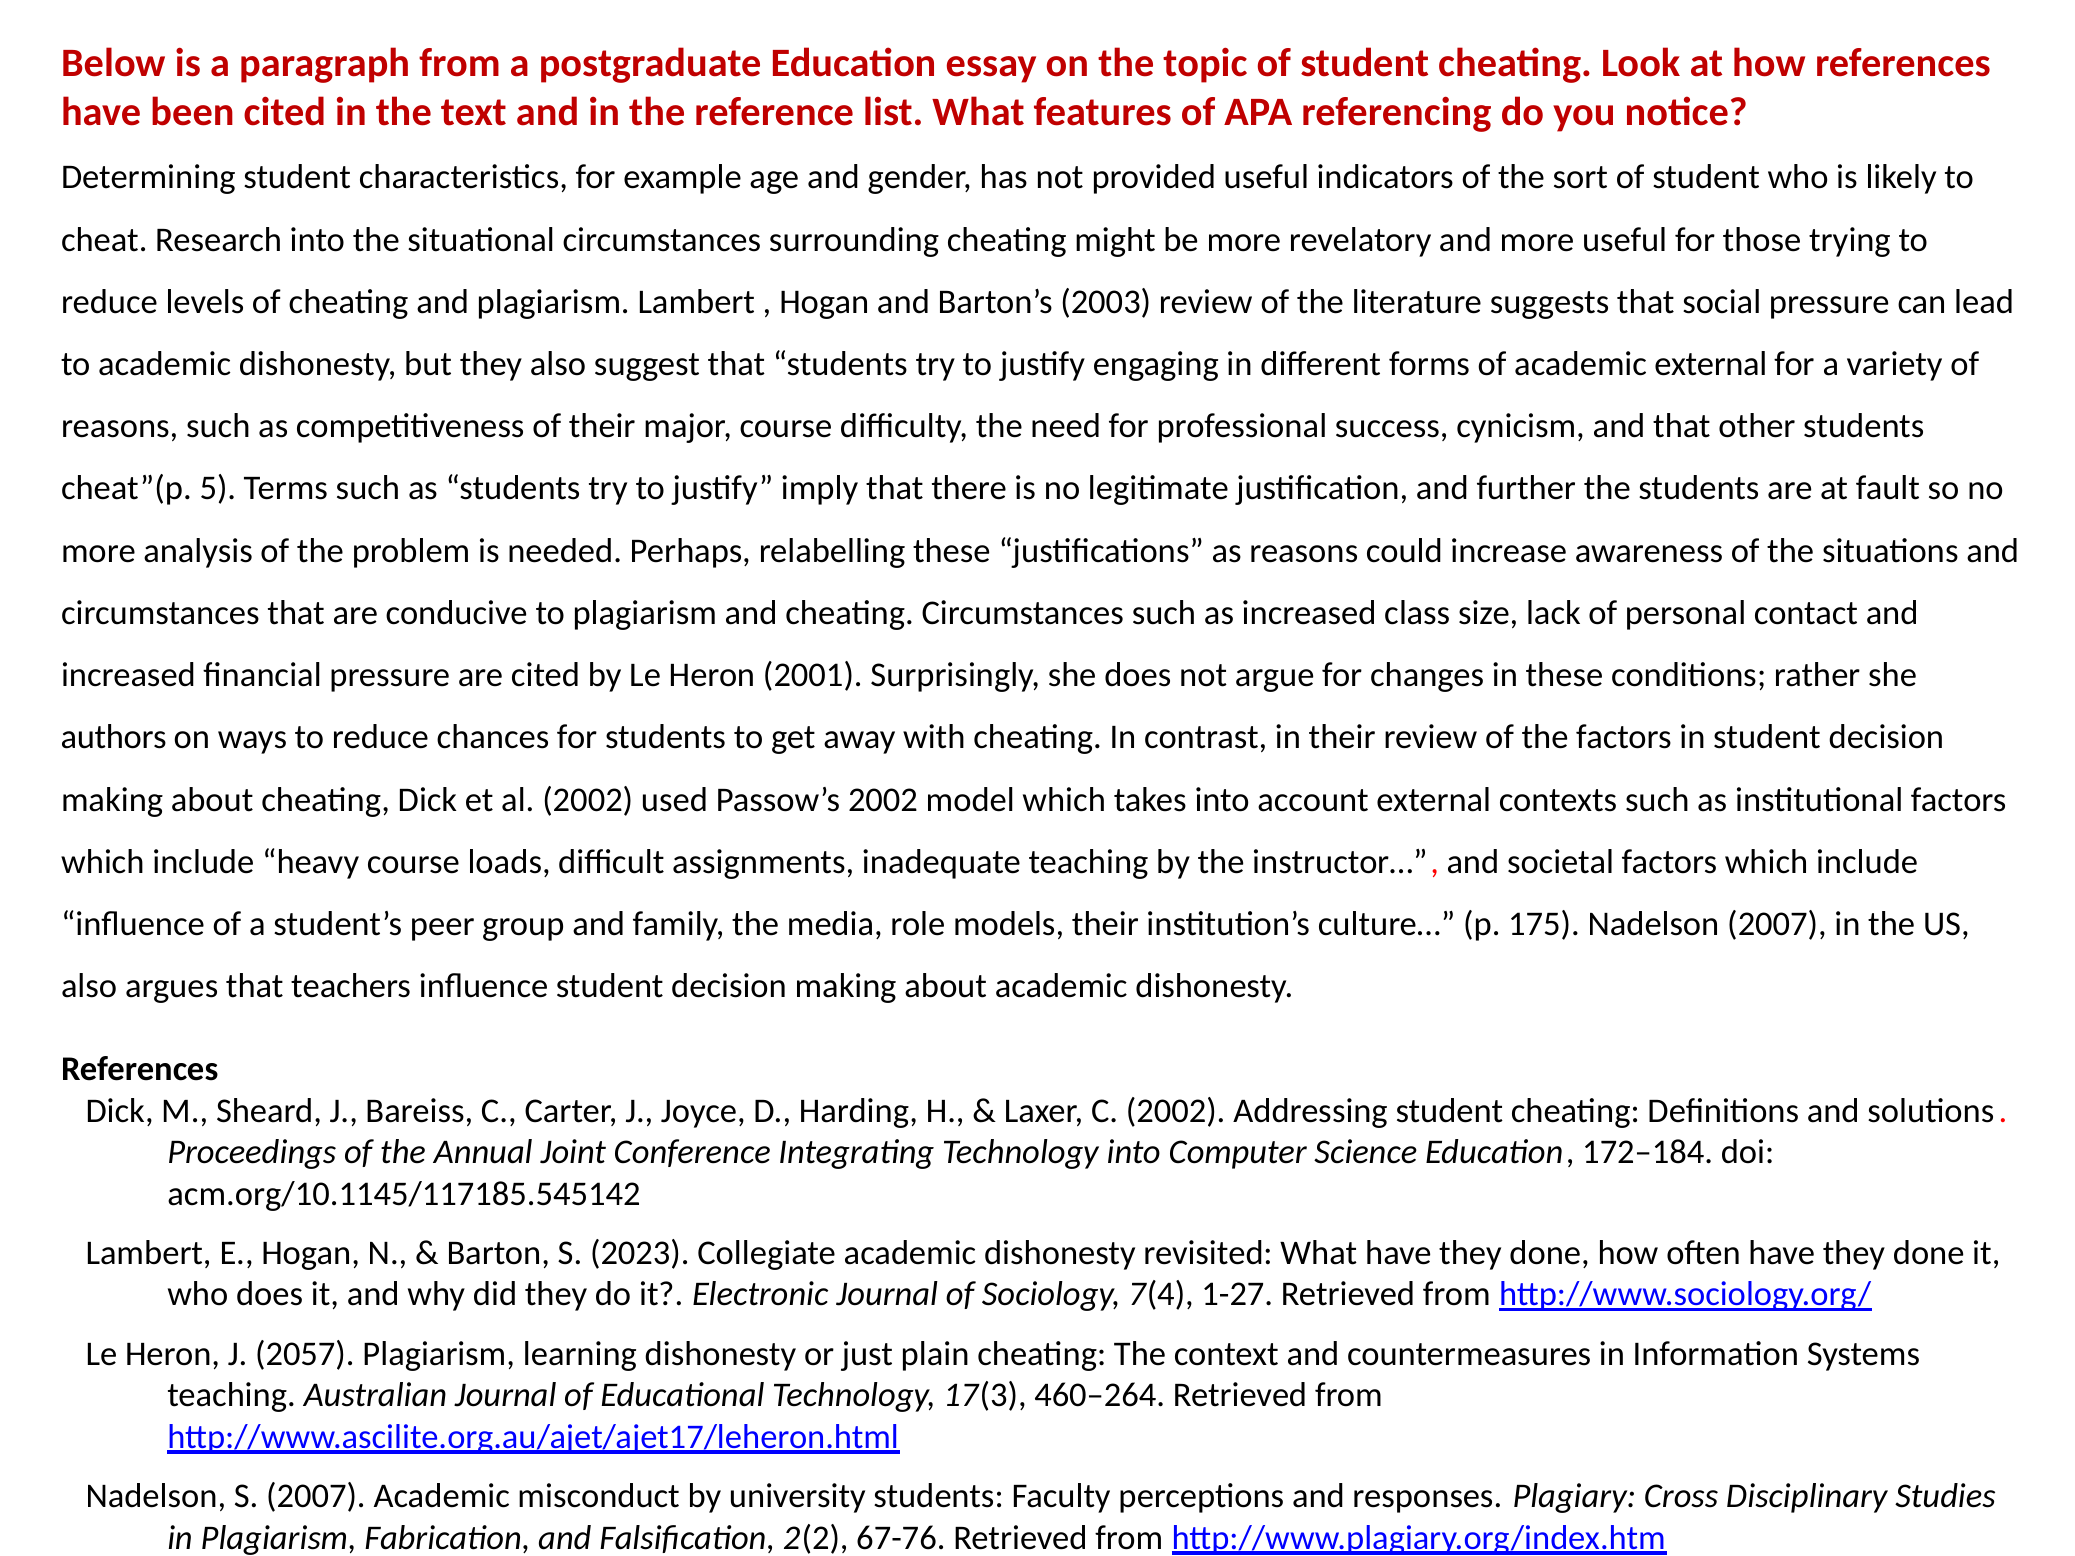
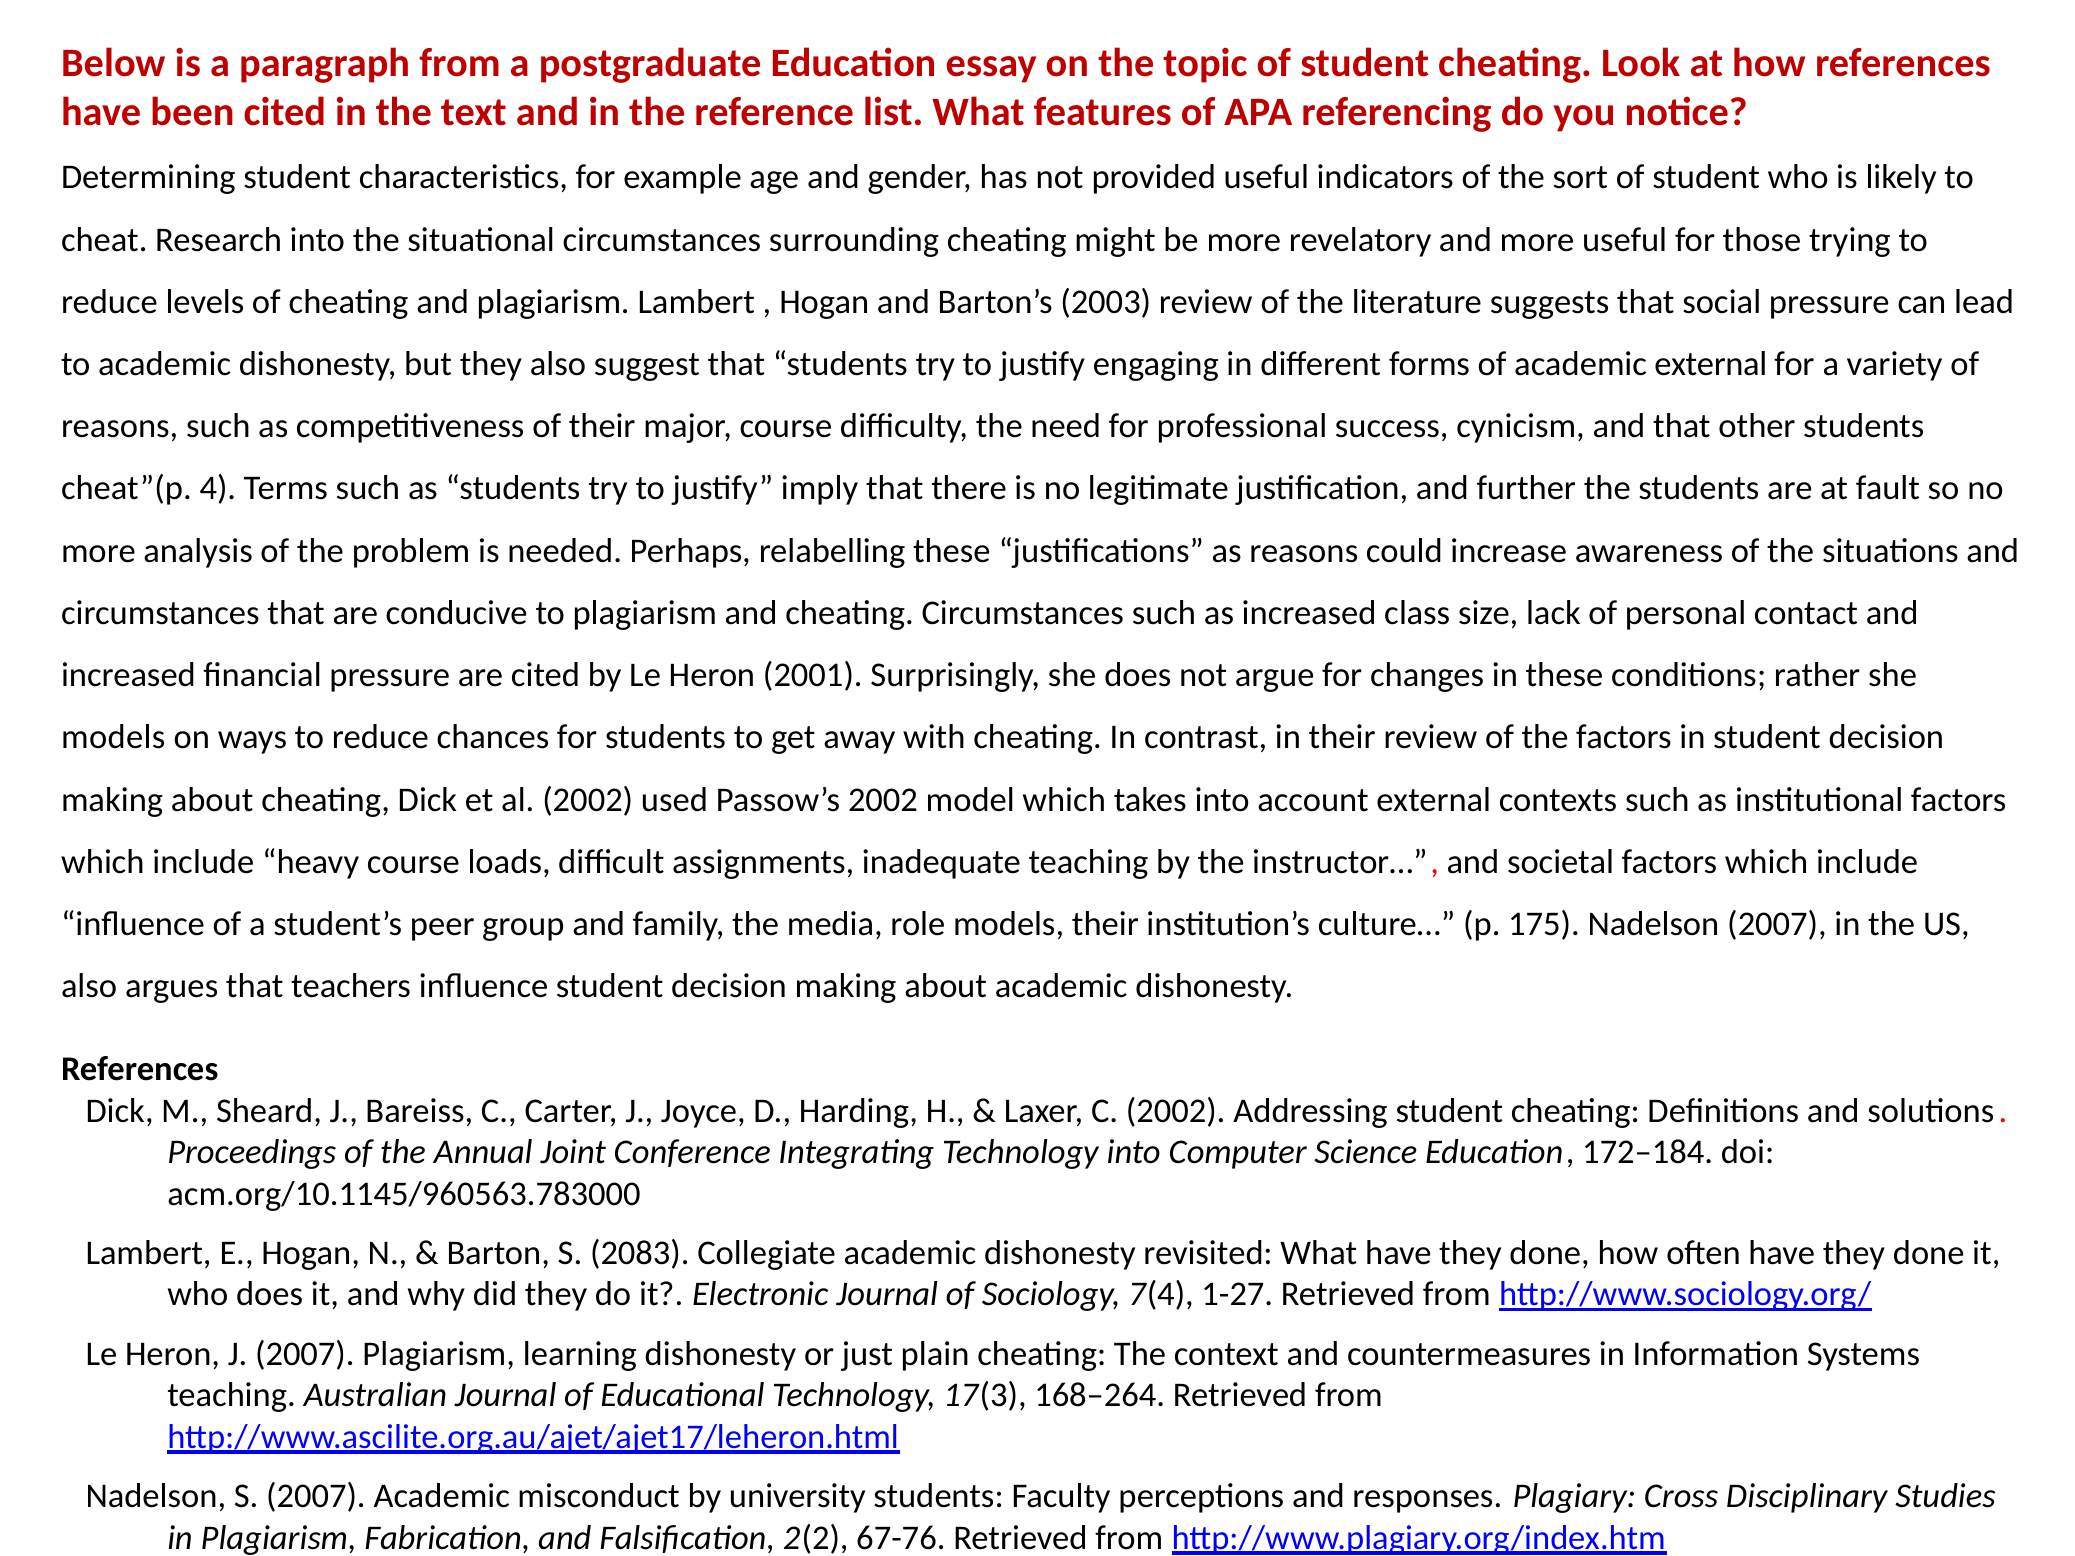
5: 5 -> 4
authors at (114, 738): authors -> models
acm.org/10.1145/117185.545142: acm.org/10.1145/117185.545142 -> acm.org/10.1145/960563.783000
2023: 2023 -> 2083
J 2057: 2057 -> 2007
460–264: 460–264 -> 168–264
